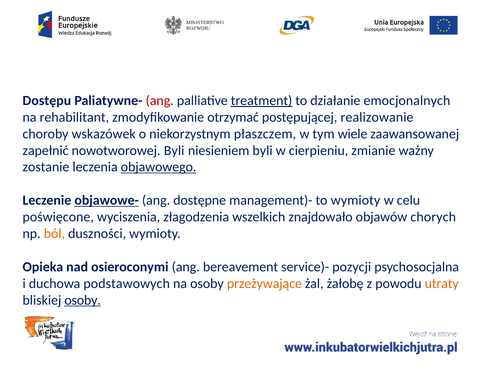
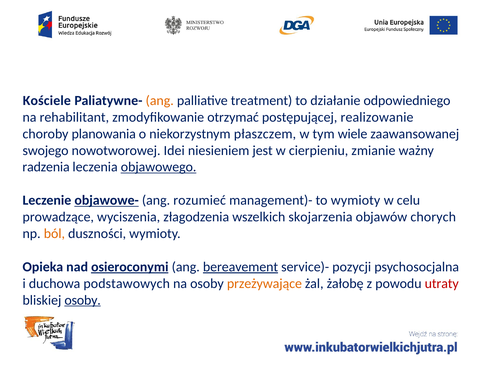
Dostępu: Dostępu -> Kościele
ang at (160, 101) colour: red -> orange
treatment underline: present -> none
emocjonalnych: emocjonalnych -> odpowiedniego
wskazówek: wskazówek -> planowania
zapełnić: zapełnić -> swojego
nowotworowej Byli: Byli -> Idei
niesieniem byli: byli -> jest
zostanie: zostanie -> radzenia
dostępne: dostępne -> rozumieć
poświęcone: poświęcone -> prowadzące
znajdowało: znajdowało -> skojarzenia
osieroconymi underline: none -> present
bereavement underline: none -> present
utraty colour: orange -> red
